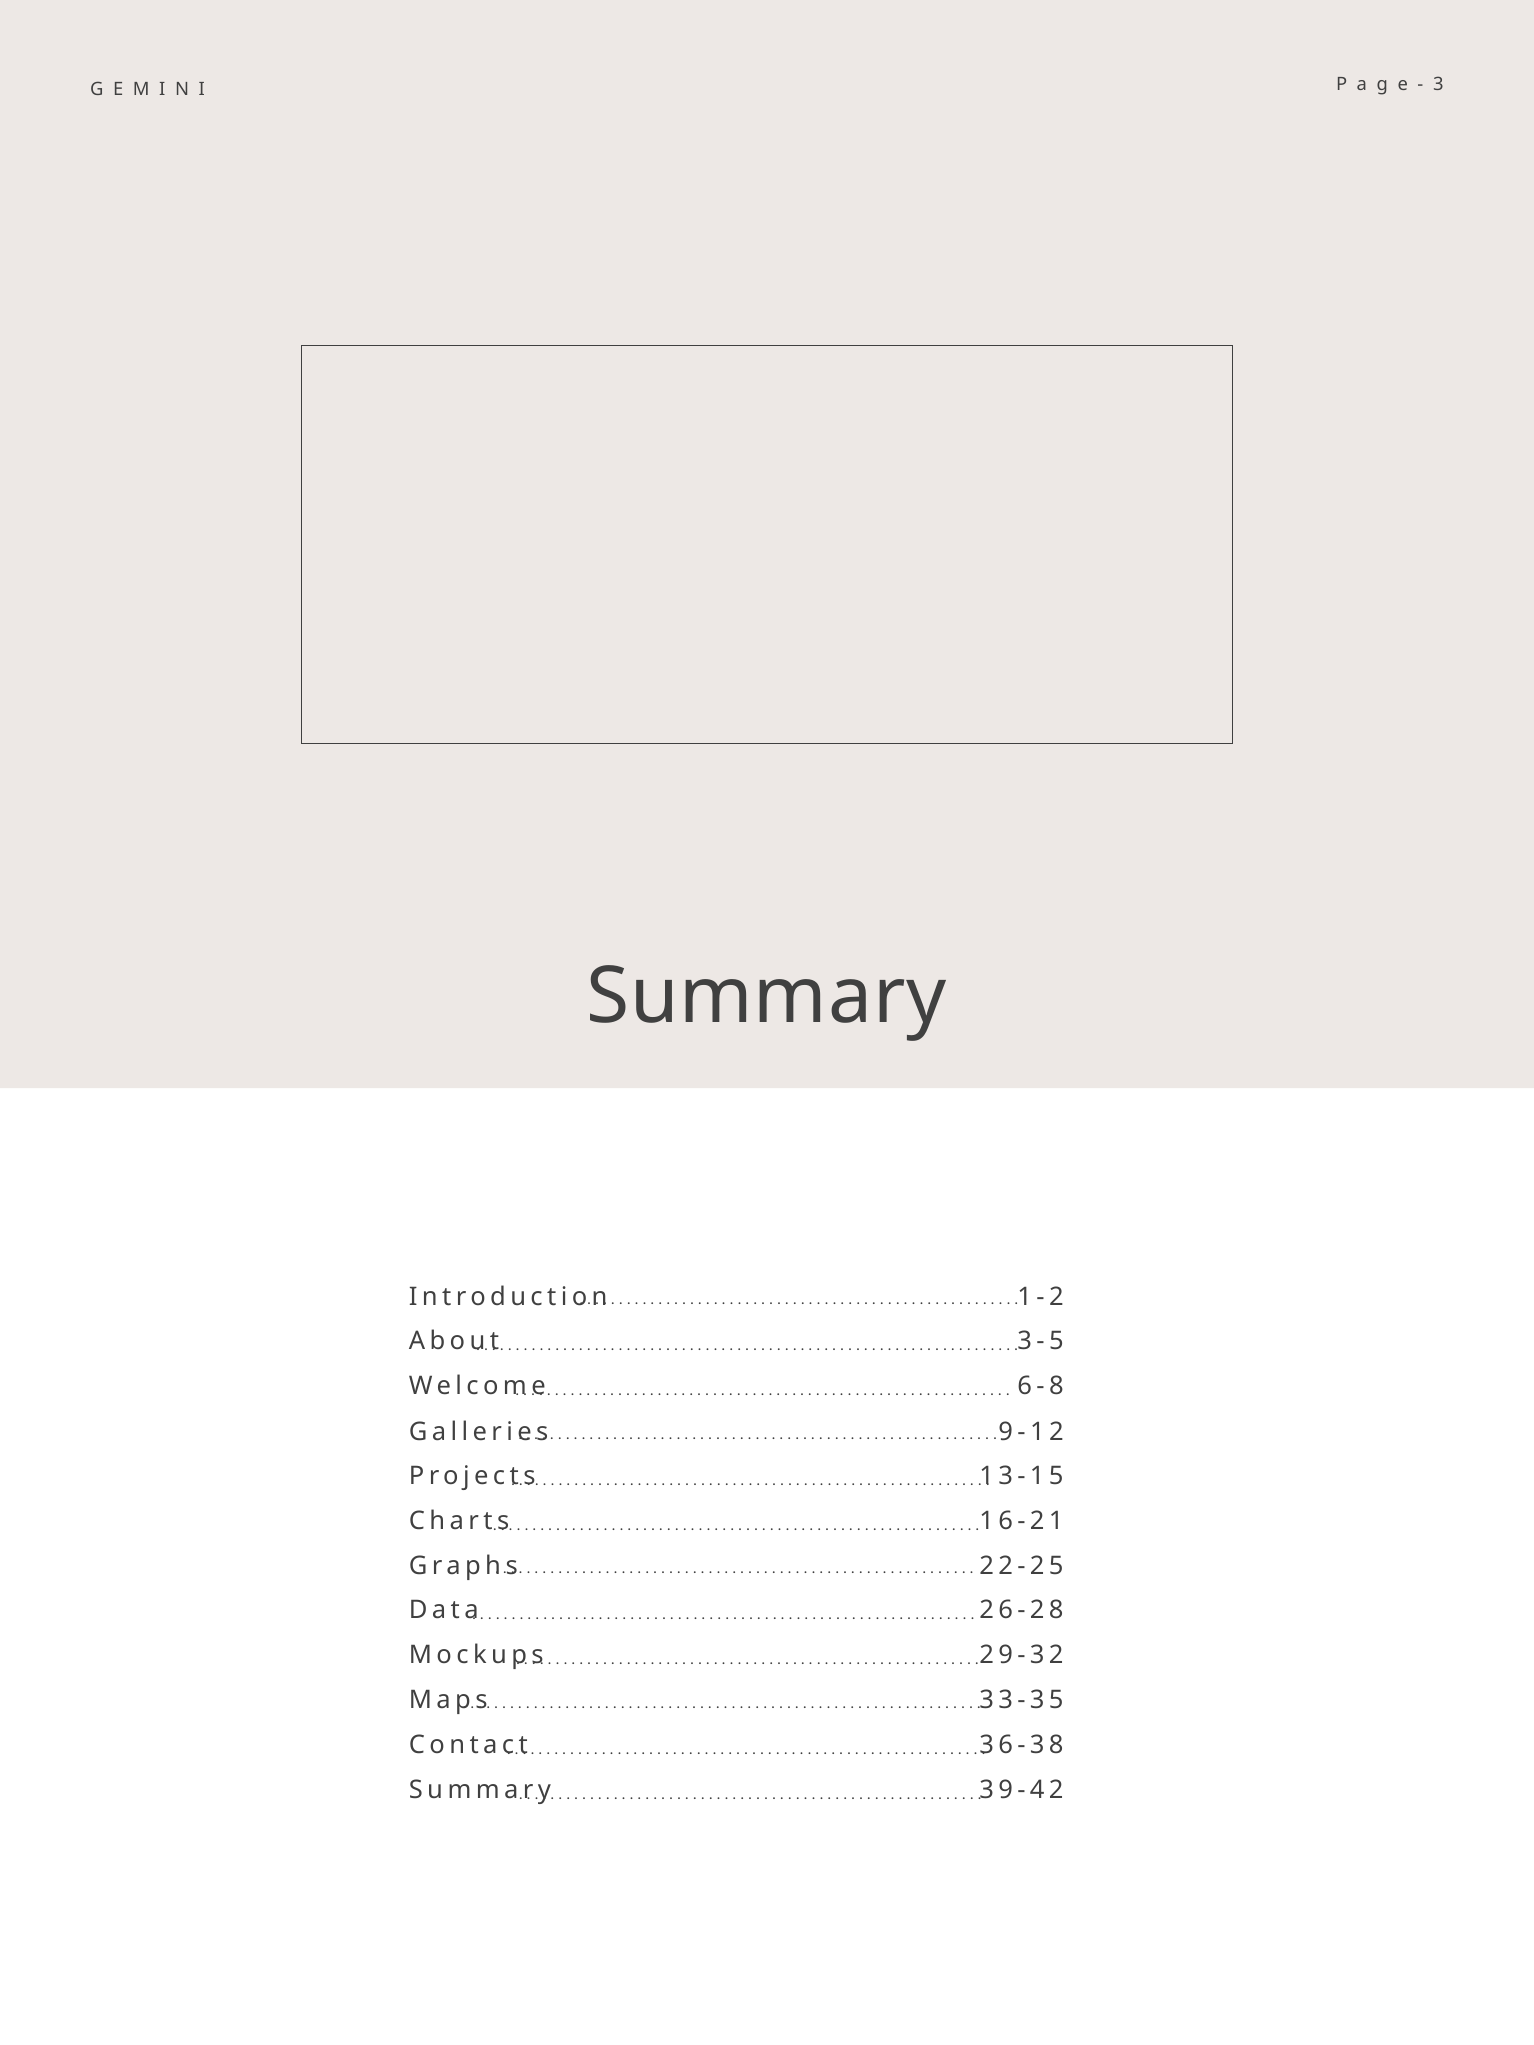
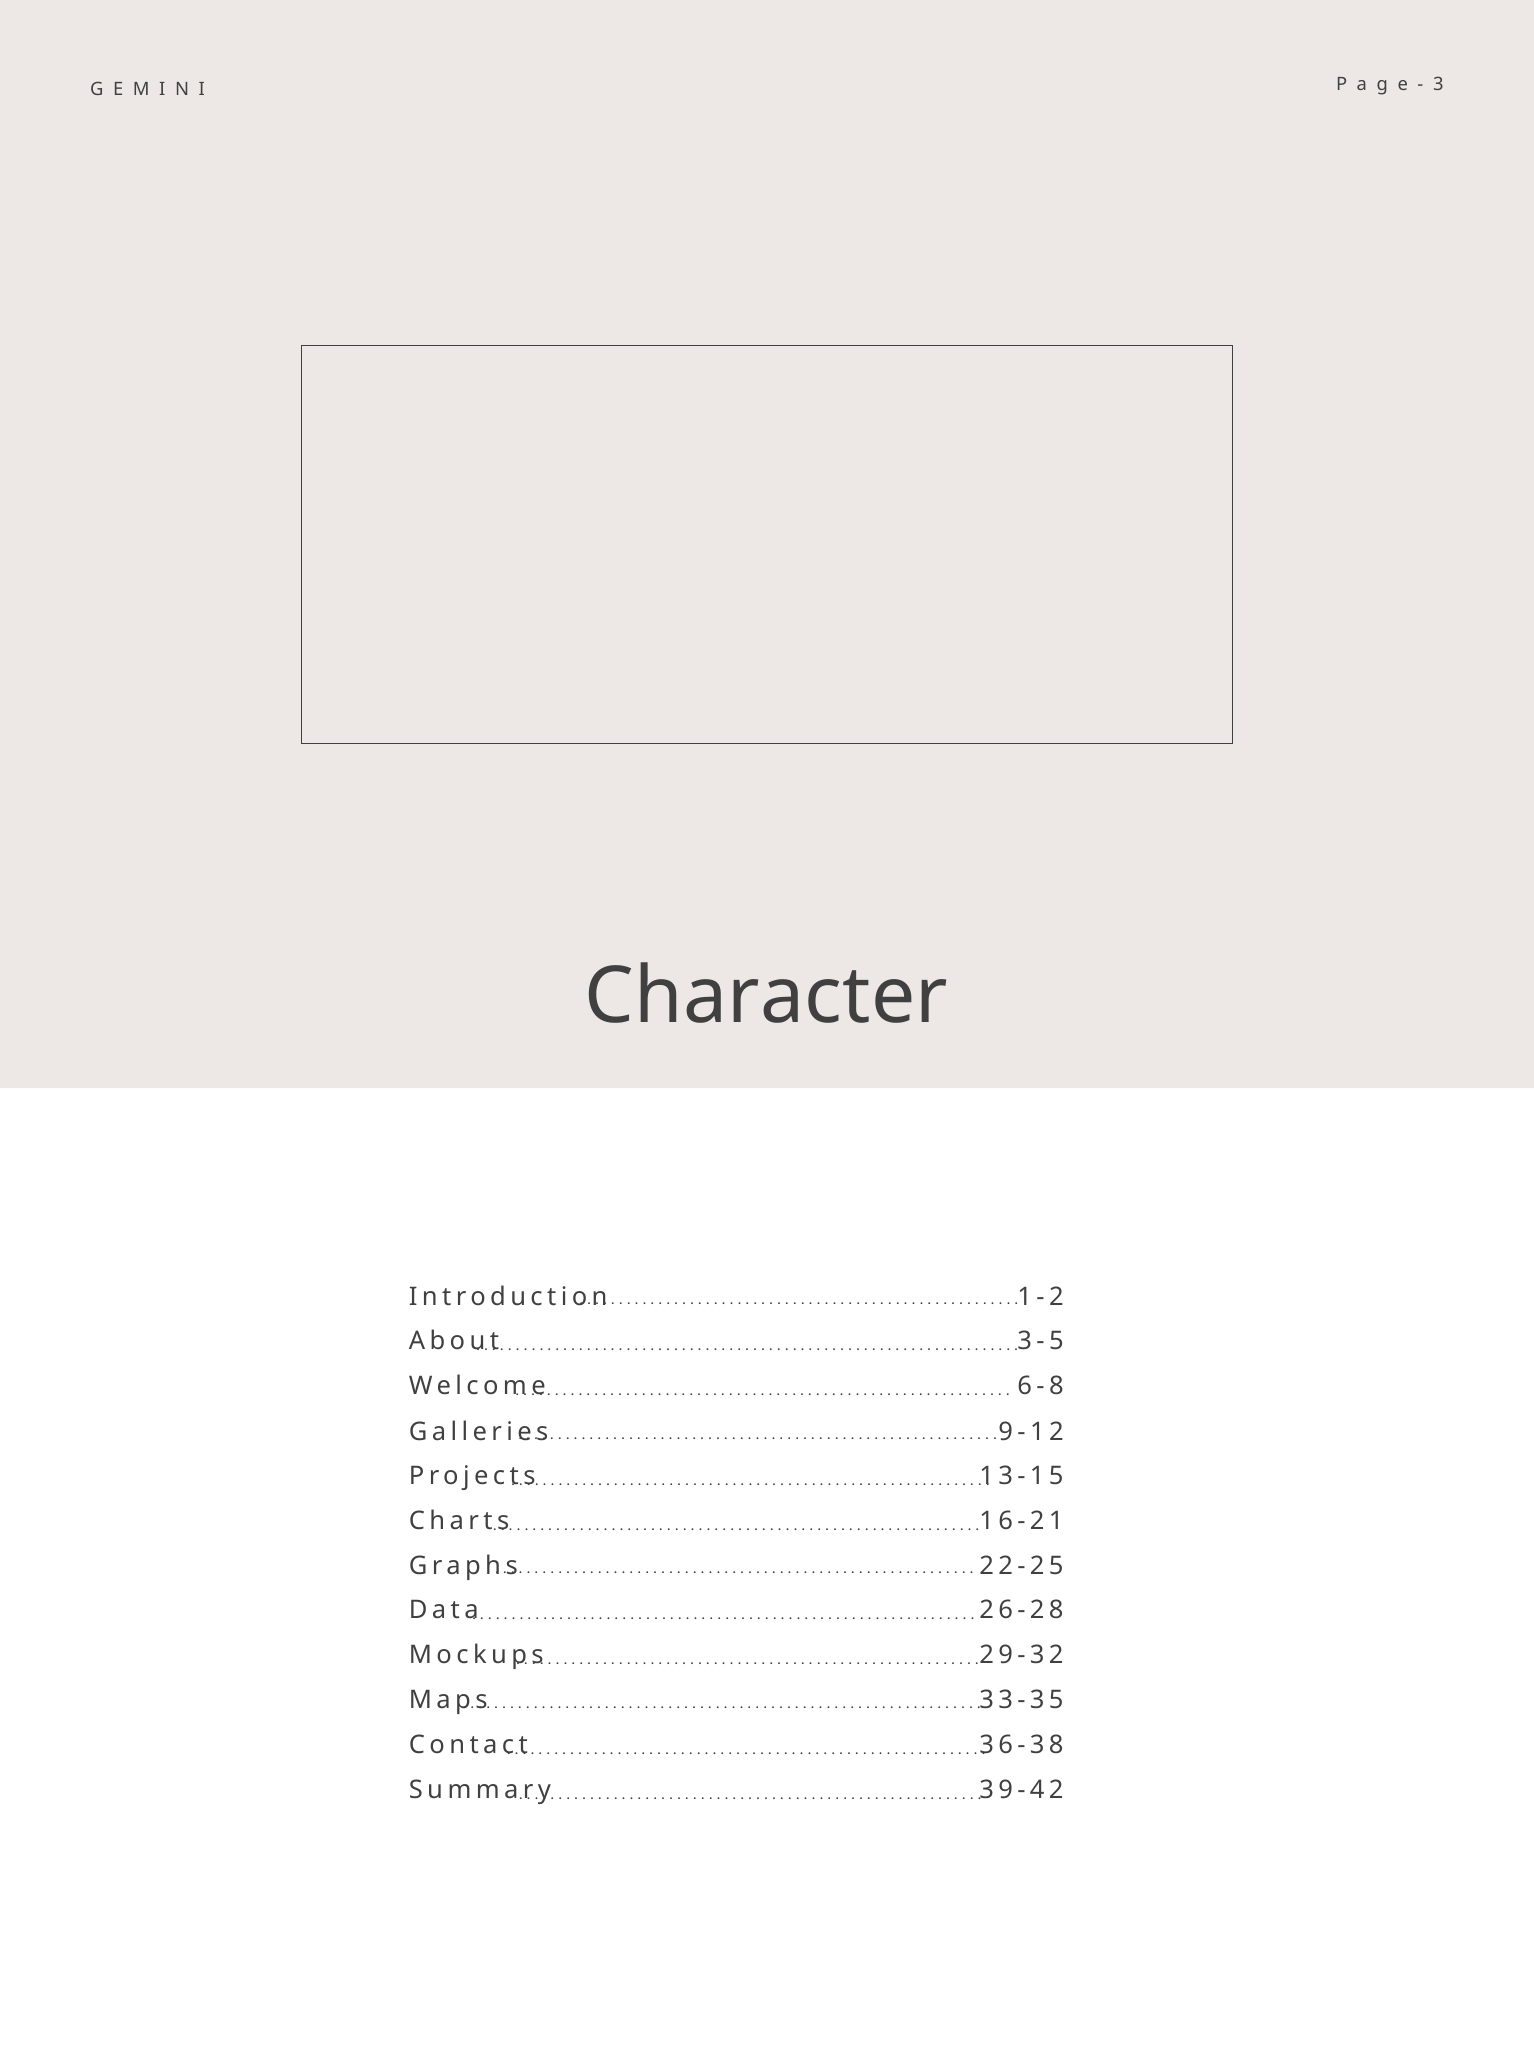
Summary at (766, 997): Summary -> Character
